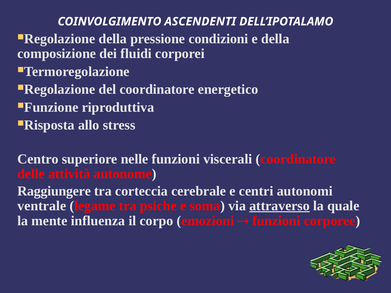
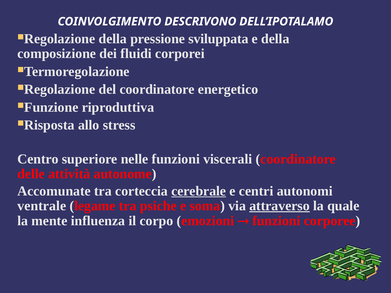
ASCENDENTI: ASCENDENTI -> DESCRIVONO
condizioni: condizioni -> sviluppata
Raggiungere: Raggiungere -> Accomunate
cerebrale underline: none -> present
